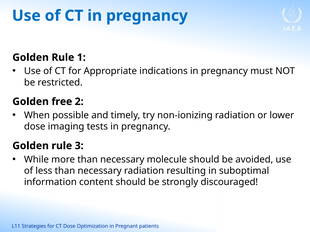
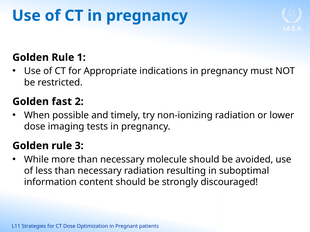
free: free -> fast
